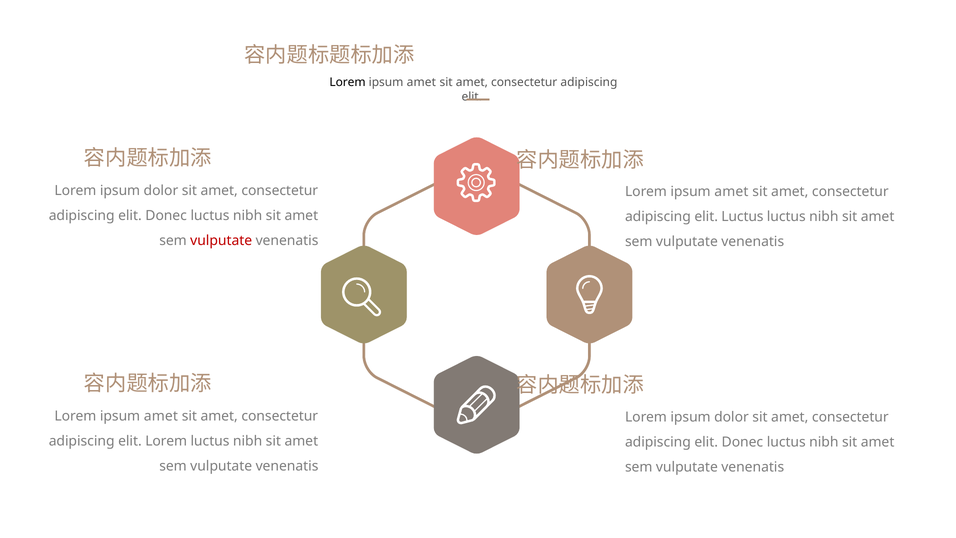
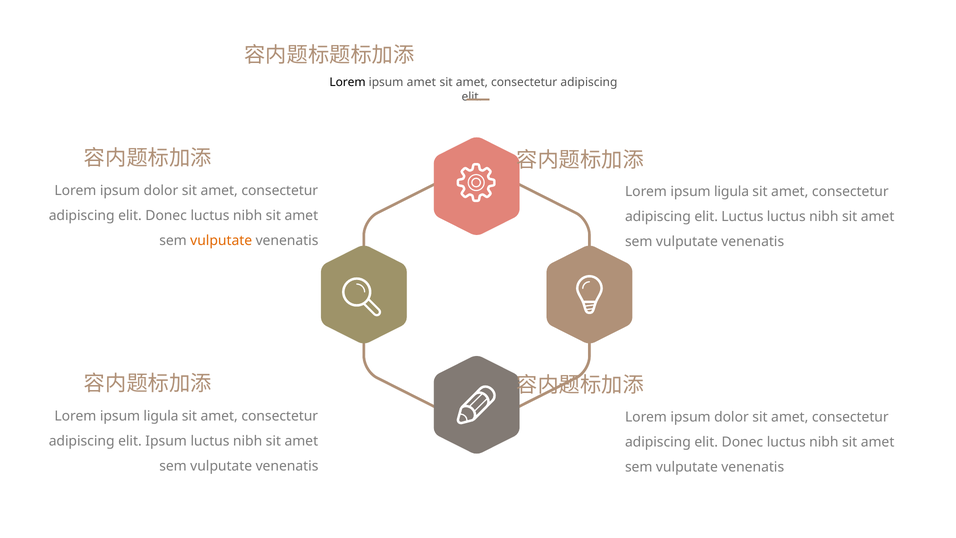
amet at (731, 192): amet -> ligula
vulputate at (221, 241) colour: red -> orange
amet at (161, 416): amet -> ligula
elit Lorem: Lorem -> Ipsum
